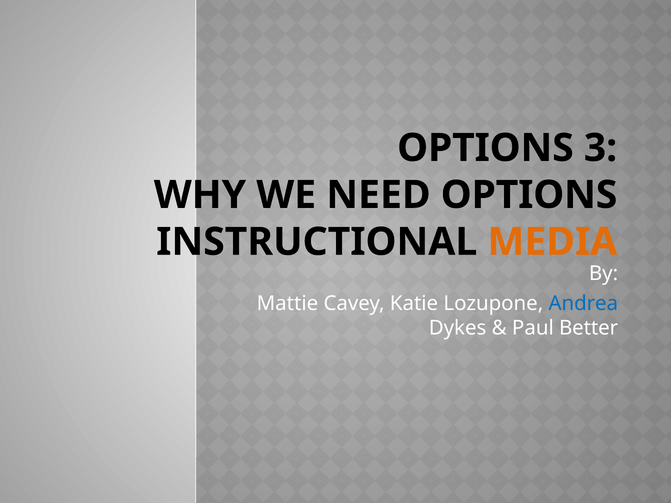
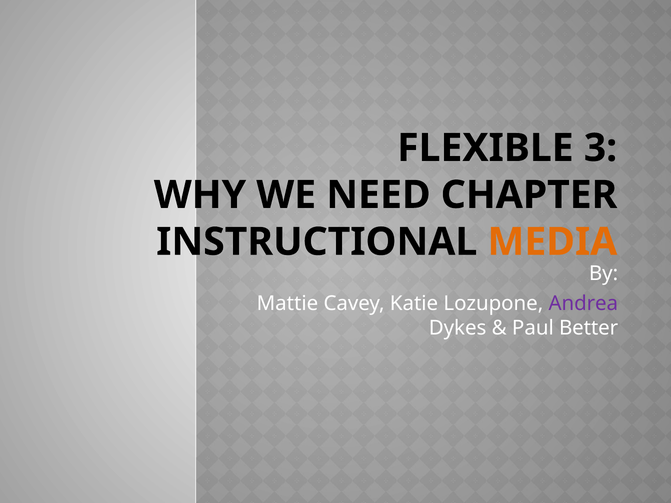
OPTIONS at (485, 148): OPTIONS -> FLEXIBLE
NEED OPTIONS: OPTIONS -> CHAPTER
Andrea colour: blue -> purple
